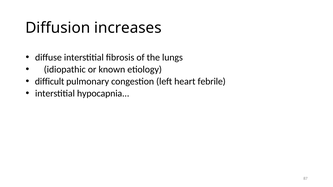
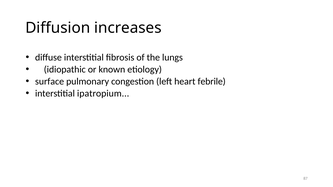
difficult: difficult -> surface
hypocapnia: hypocapnia -> ipatropium
